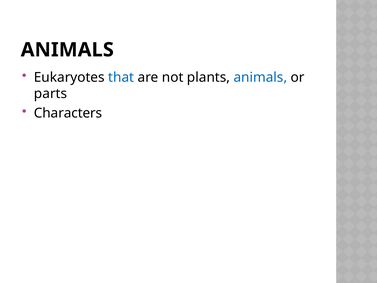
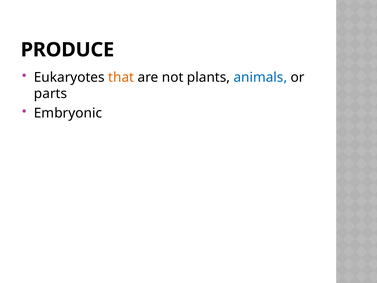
ANIMALS at (67, 50): ANIMALS -> PRODUCE
that colour: blue -> orange
Characters: Characters -> Embryonic
